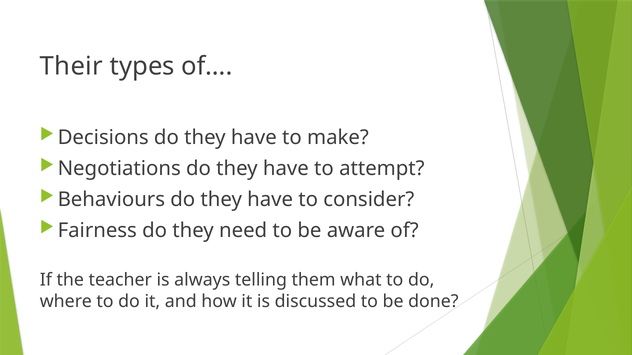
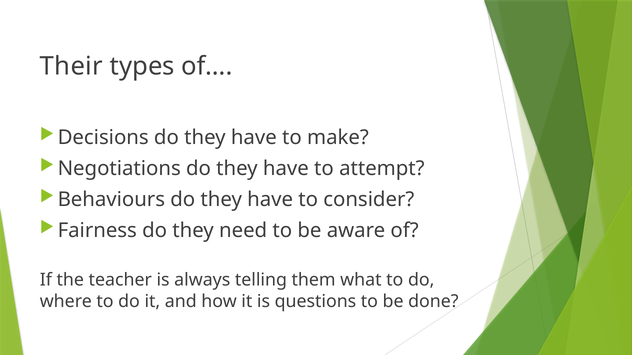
discussed: discussed -> questions
